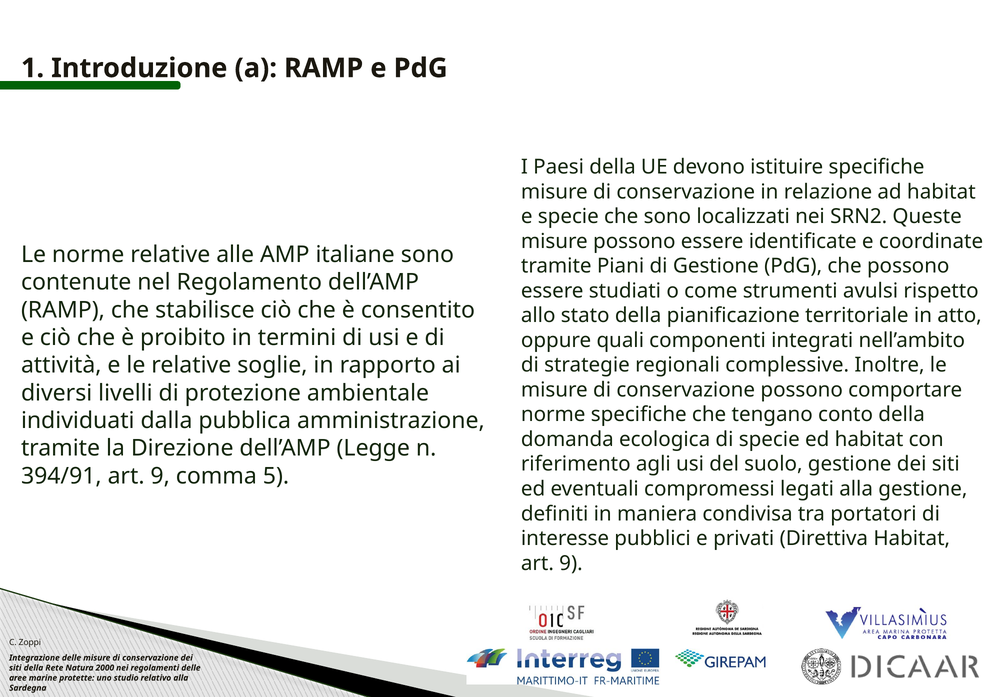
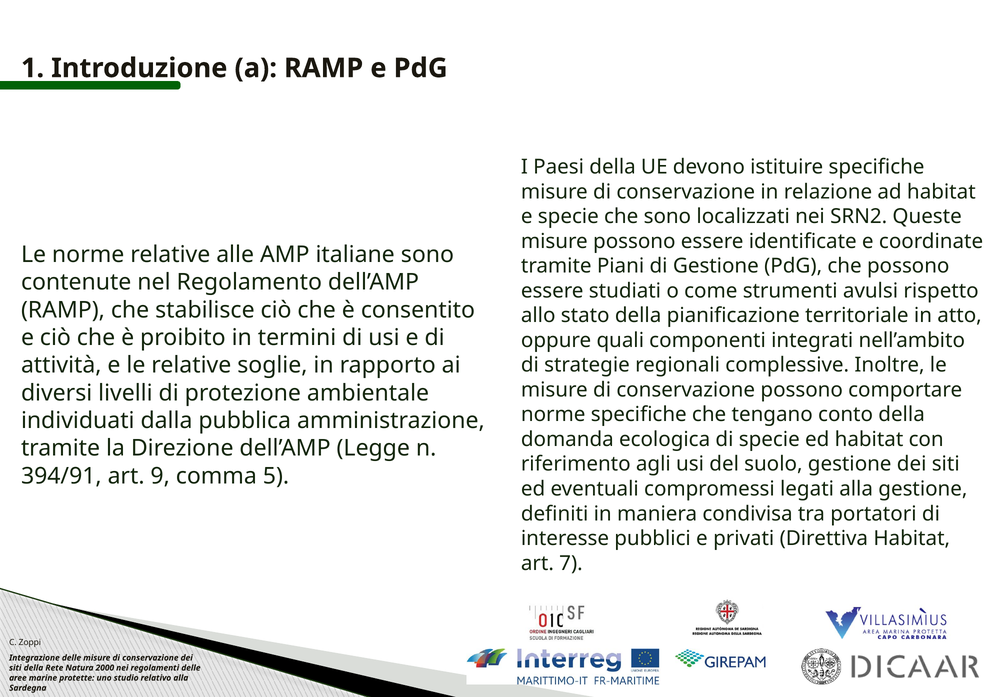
9 at (571, 563): 9 -> 7
